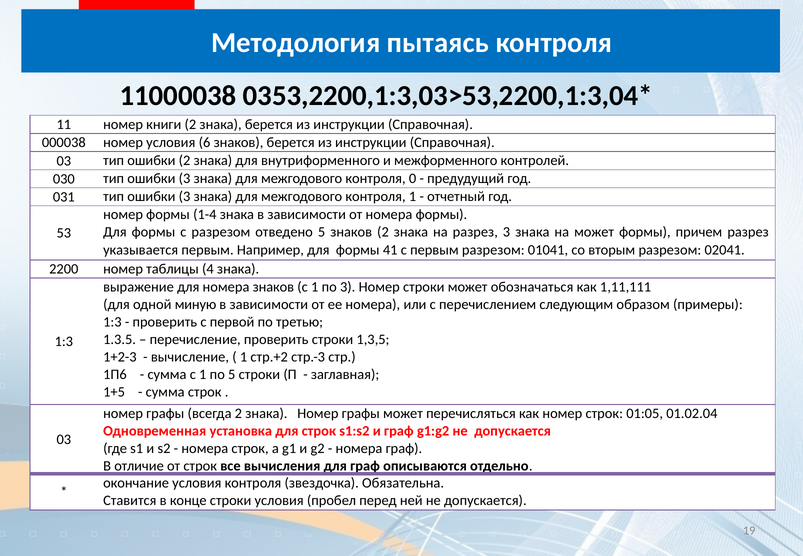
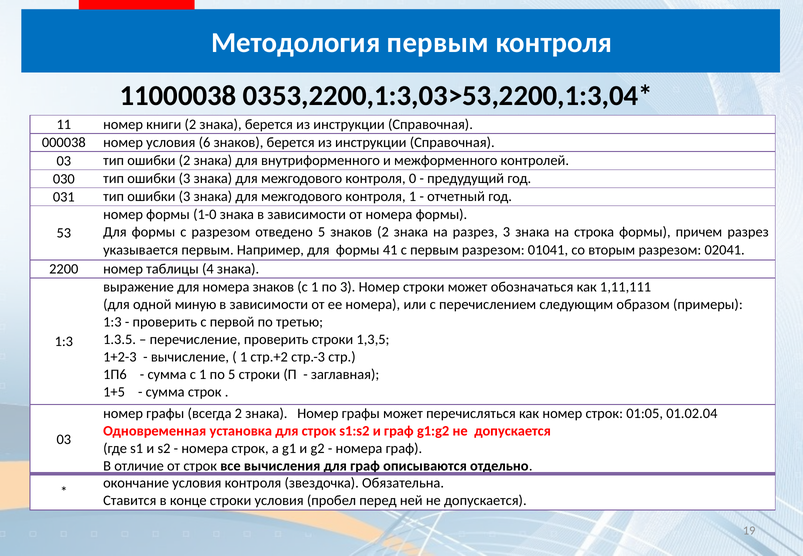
Методология пытаясь: пытаясь -> первым
1-4: 1-4 -> 1-0
на может: может -> строка
